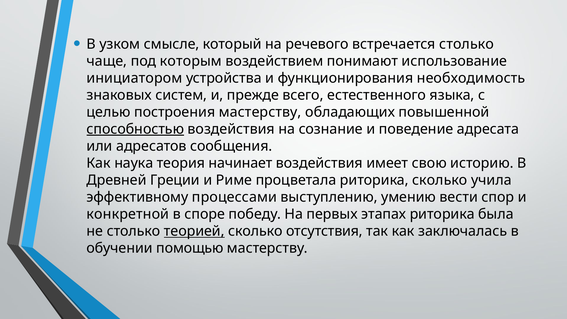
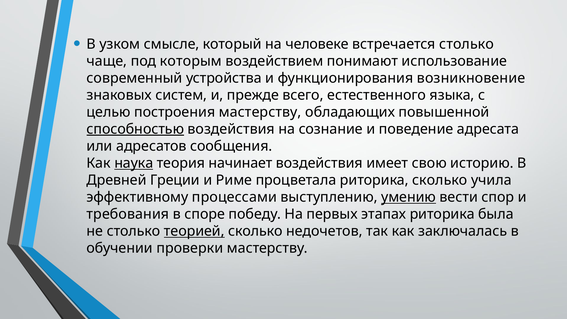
речевого: речевого -> человеке
инициатором: инициатором -> современный
необходимость: необходимость -> возникновение
наука underline: none -> present
умению underline: none -> present
конкретной: конкретной -> требования
отсутствия: отсутствия -> недочетов
помощью: помощью -> проверки
